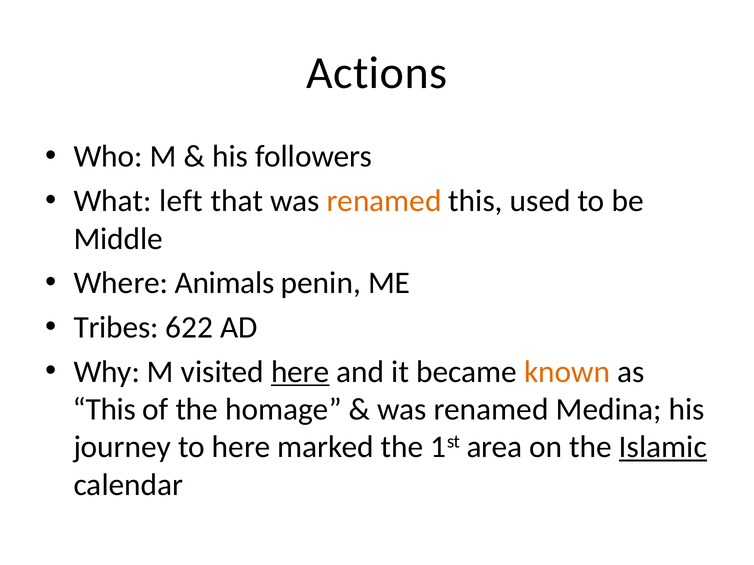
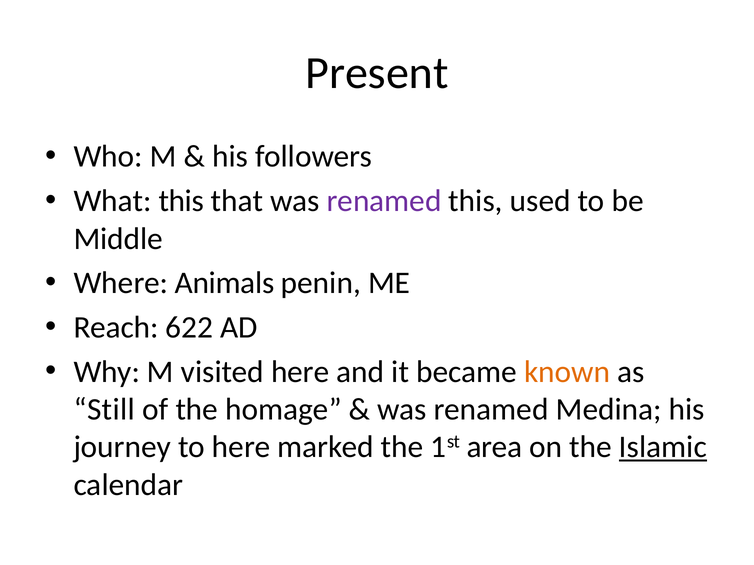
Actions: Actions -> Present
What left: left -> this
renamed at (384, 201) colour: orange -> purple
Tribes: Tribes -> Reach
here at (300, 372) underline: present -> none
This at (105, 410): This -> Still
